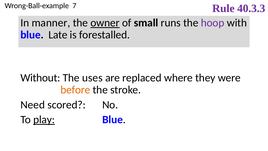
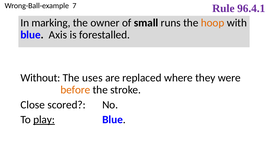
40.3.3: 40.3.3 -> 96.4.1
manner: manner -> marking
owner underline: present -> none
hoop colour: purple -> orange
Late: Late -> Axis
Need: Need -> Close
